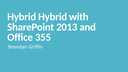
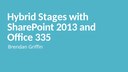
Hybrid Hybrid: Hybrid -> Stages
355: 355 -> 335
